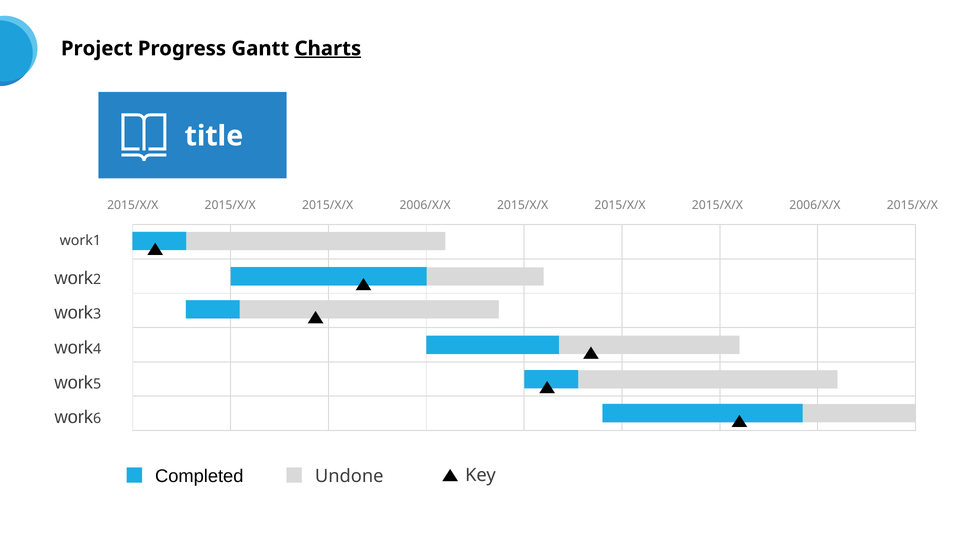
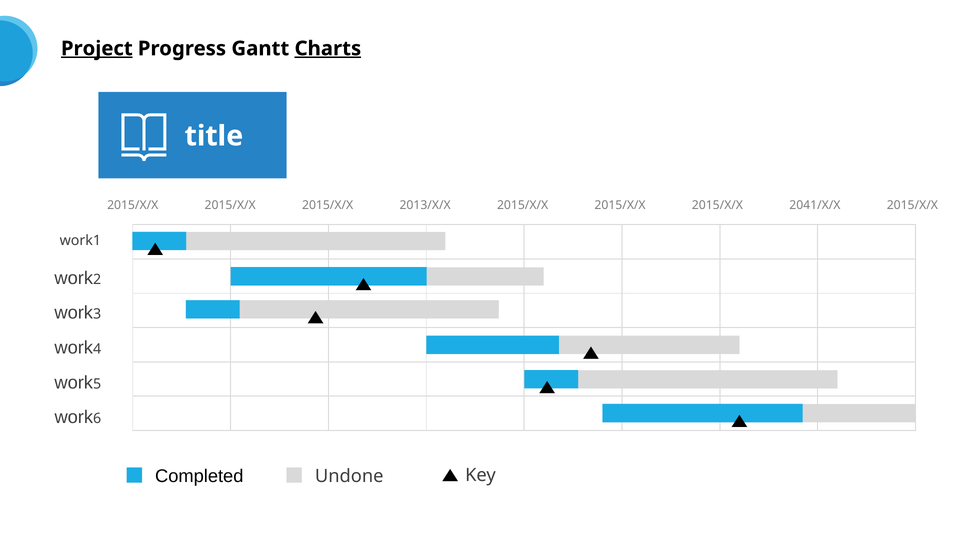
Project underline: none -> present
2006/X/X at (425, 205): 2006/X/X -> 2013/X/X
2006/X/X at (815, 205): 2006/X/X -> 2041/X/X
